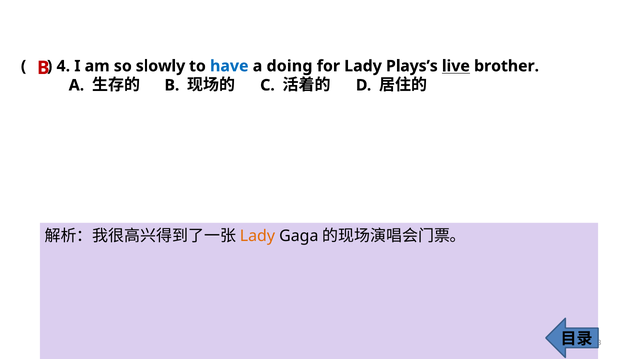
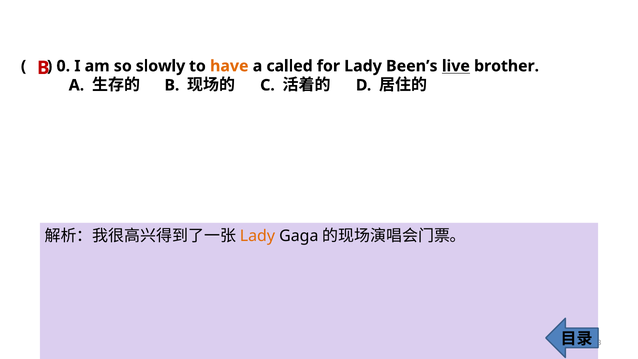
4: 4 -> 0
have colour: blue -> orange
doing: doing -> called
Plays’s: Plays’s -> Been’s
